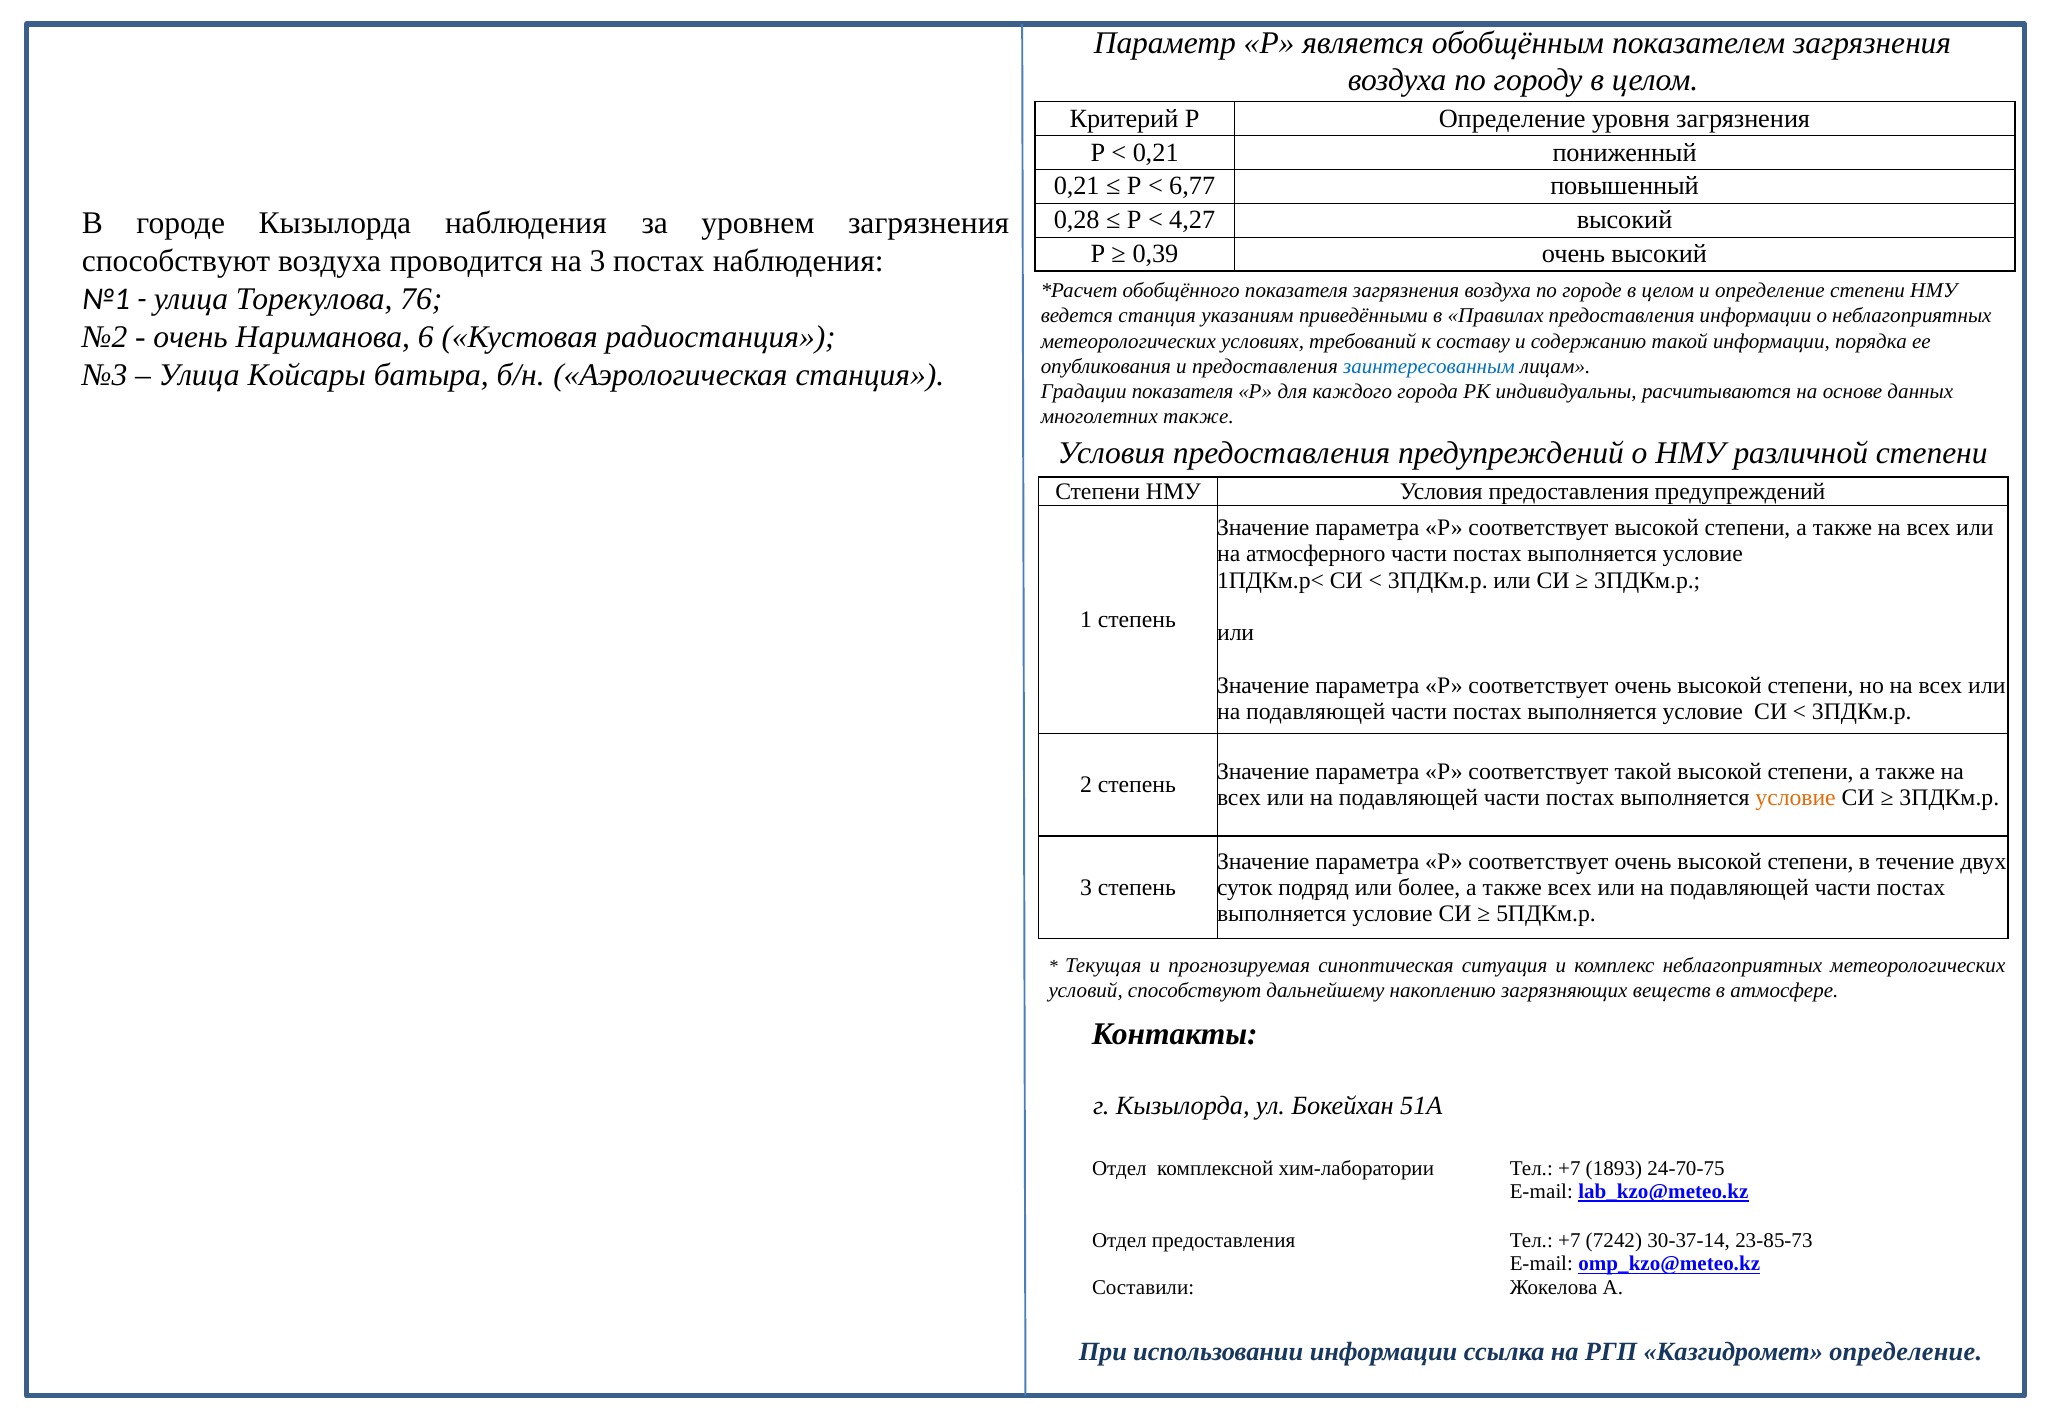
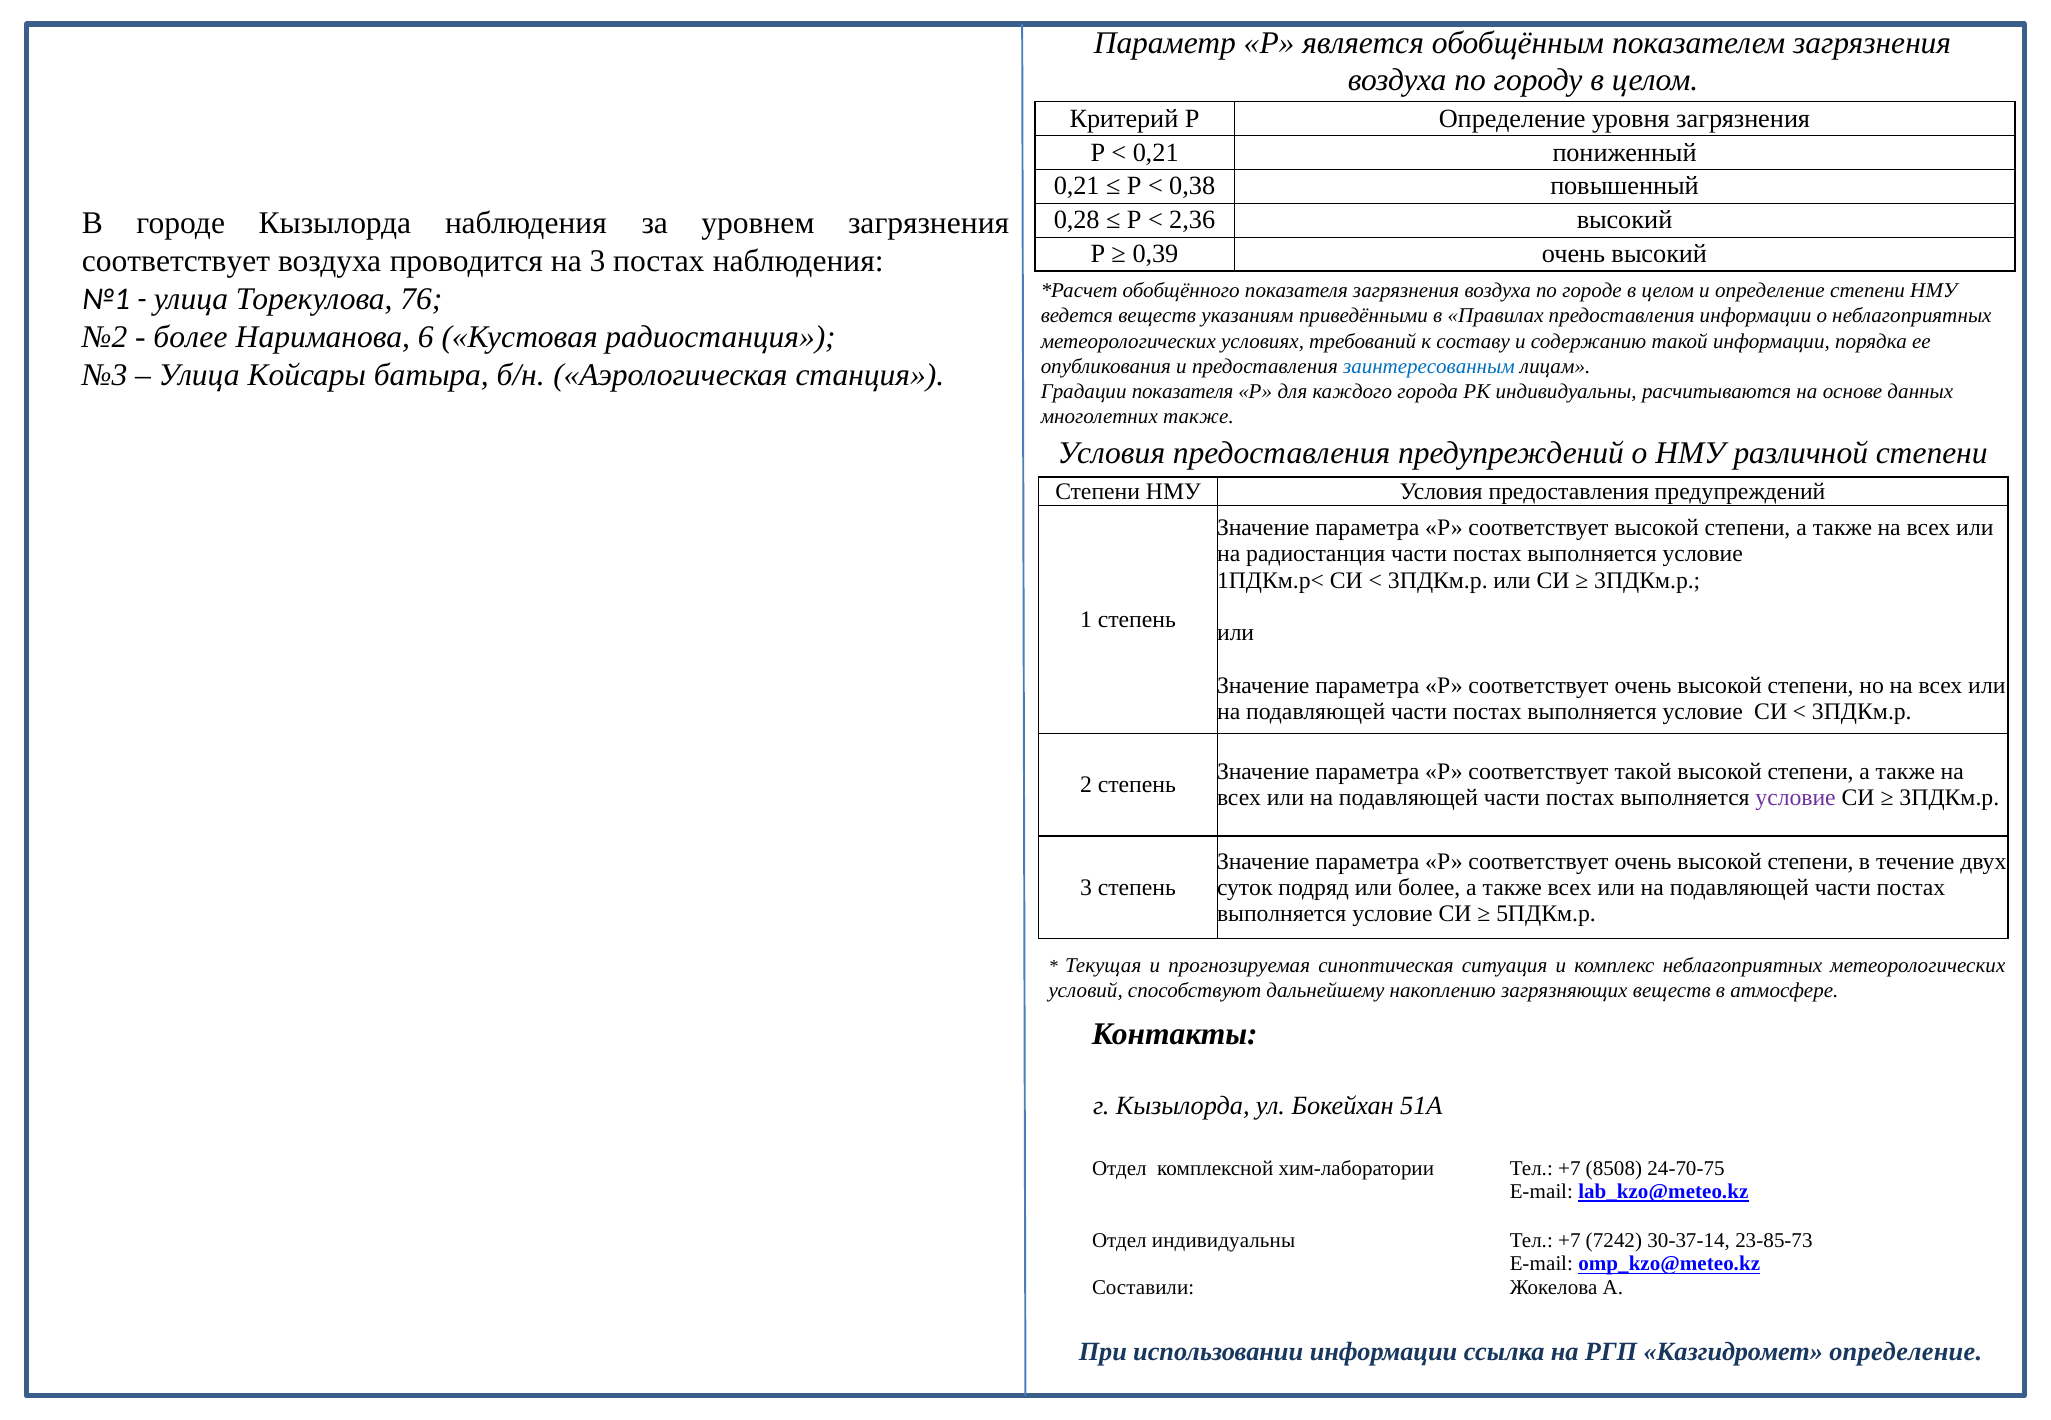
6,77: 6,77 -> 0,38
4,27: 4,27 -> 2,36
способствуют at (176, 261): способствуют -> соответствует
ведется станция: станция -> веществ
очень at (191, 337): очень -> более
на атмосферного: атмосферного -> радиостанция
условие at (1796, 798) colour: orange -> purple
1893: 1893 -> 8508
Отдел предоставления: предоставления -> индивидуальны
